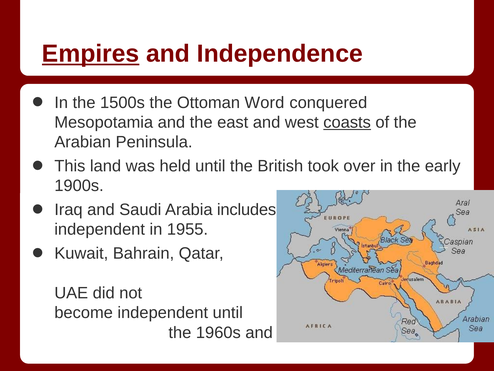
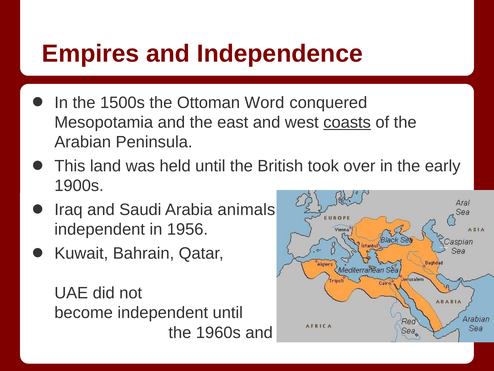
Empires underline: present -> none
includes: includes -> animals
1955: 1955 -> 1956
